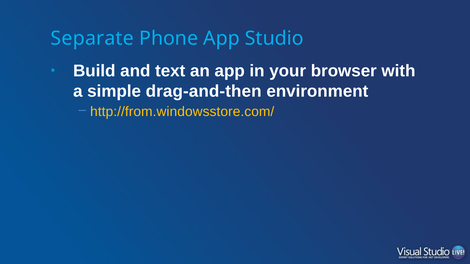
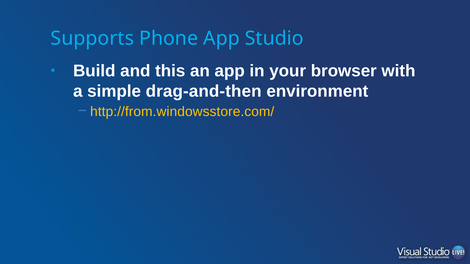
Separate: Separate -> Supports
text: text -> this
